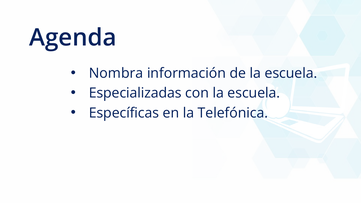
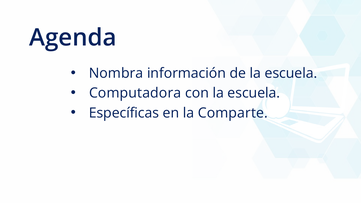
Especializadas: Especializadas -> Computadora
Telefónica: Telefónica -> Comparte
